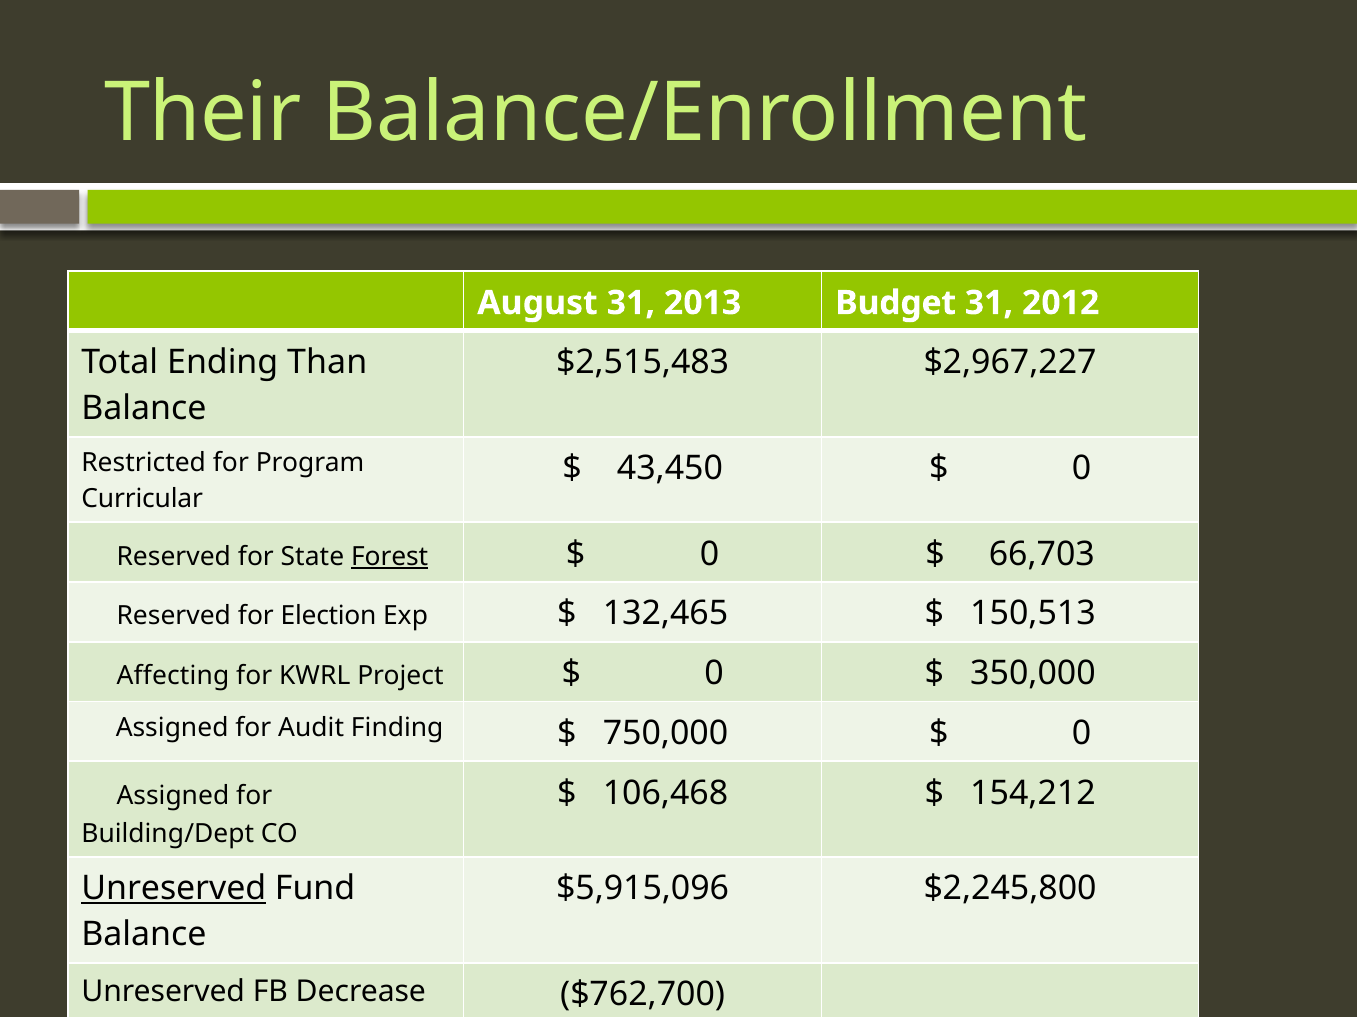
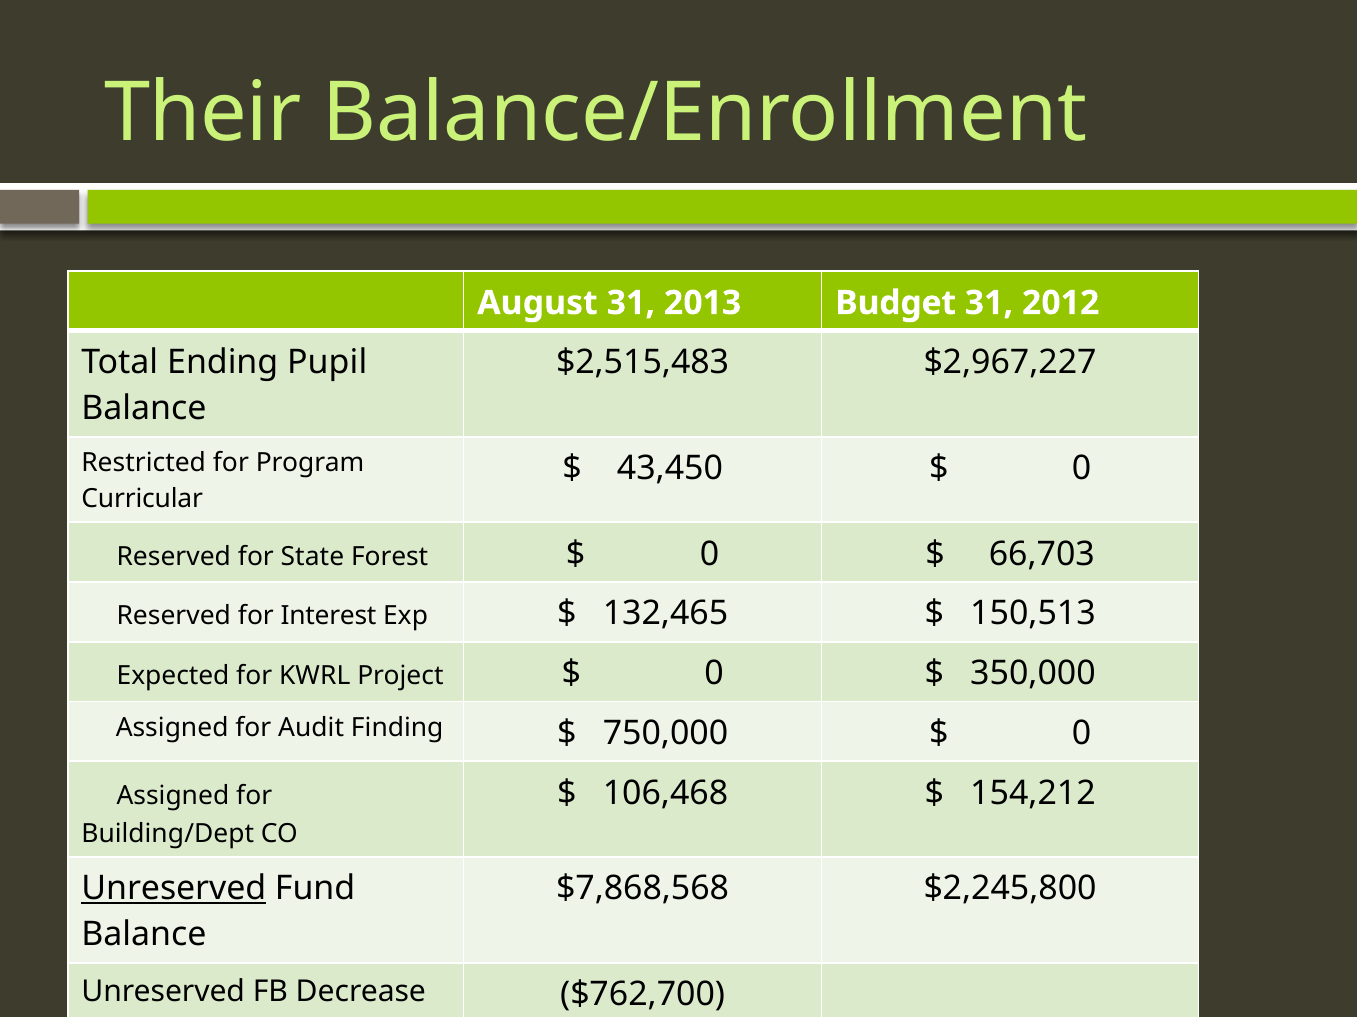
Than: Than -> Pupil
Forest underline: present -> none
Election: Election -> Interest
Affecting: Affecting -> Expected
$5,915,096: $5,915,096 -> $7,868,568
